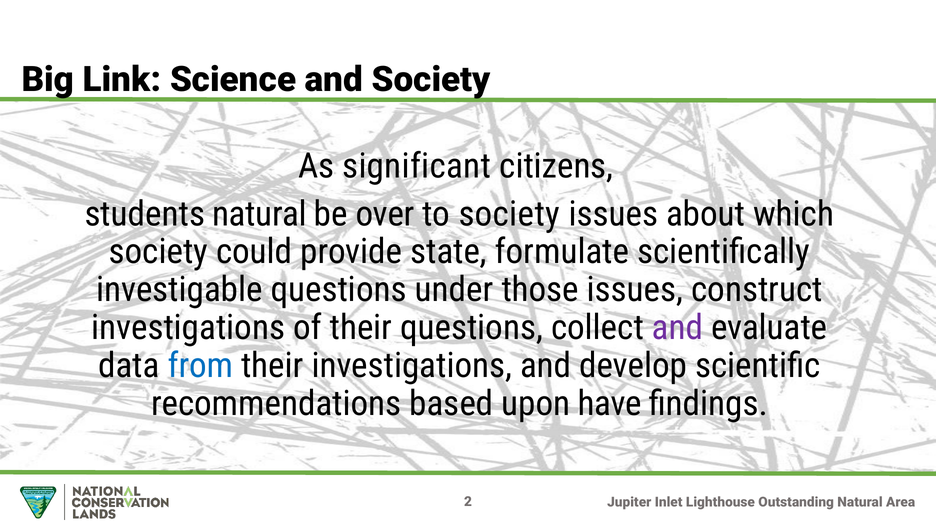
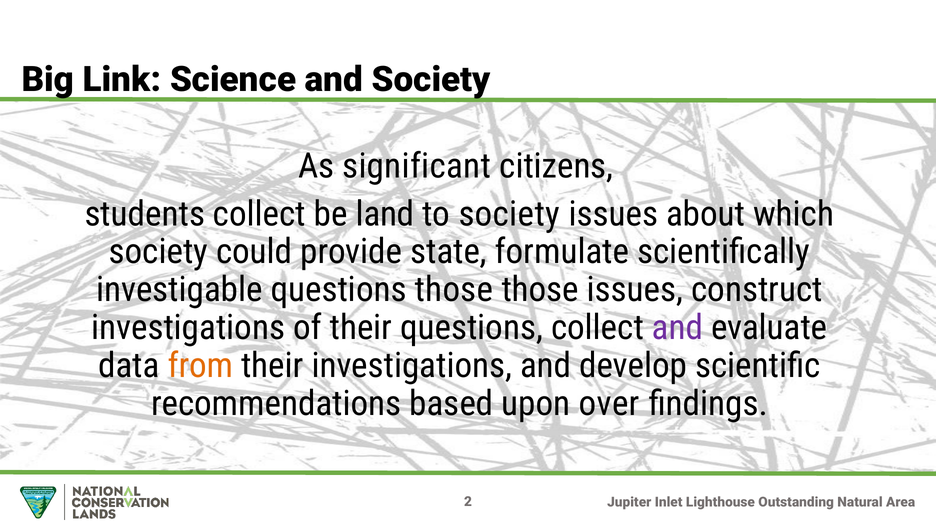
students natural: natural -> collect
over: over -> land
questions under: under -> those
from colour: blue -> orange
have: have -> over
